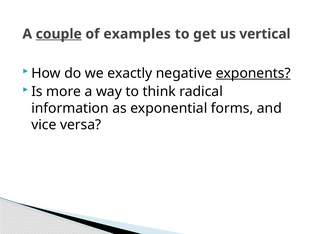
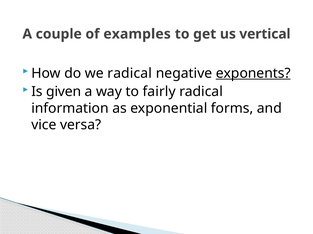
couple underline: present -> none
we exactly: exactly -> radical
more: more -> given
think: think -> fairly
